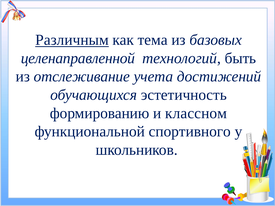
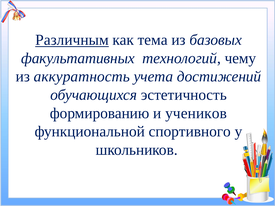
целенаправленной: целенаправленной -> факультативных
быть: быть -> чему
отслеживание: отслеживание -> аккуратность
классном: классном -> учеников
